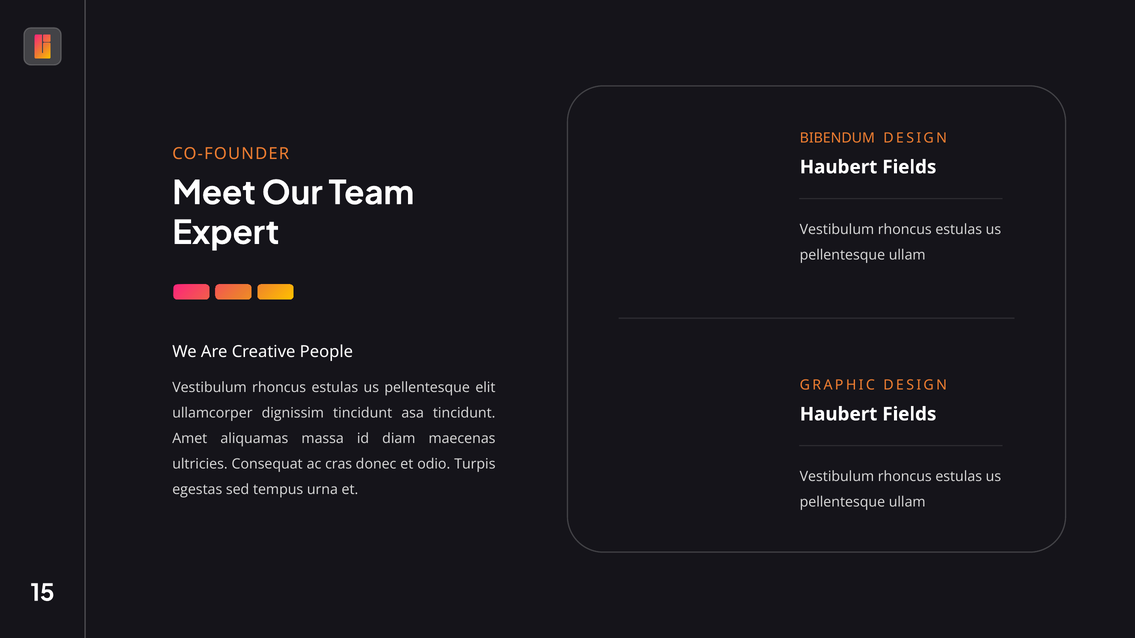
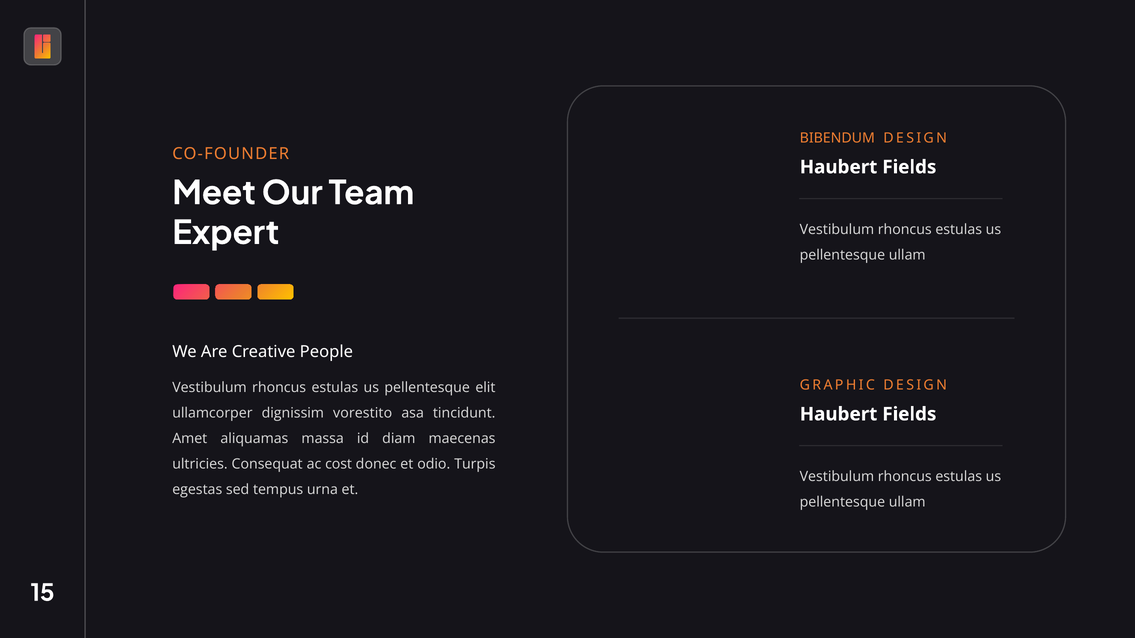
dignissim tincidunt: tincidunt -> vorestito
cras: cras -> cost
